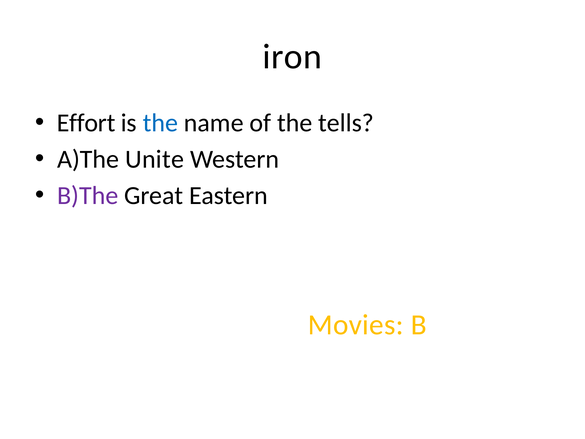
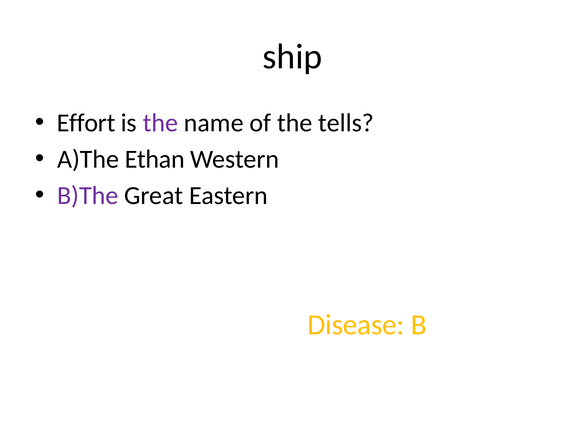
iron: iron -> ship
the at (160, 123) colour: blue -> purple
Unite: Unite -> Ethan
Movies: Movies -> Disease
